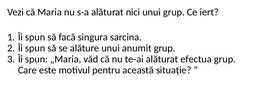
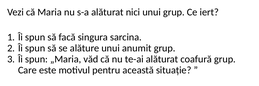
efectua: efectua -> coafură
